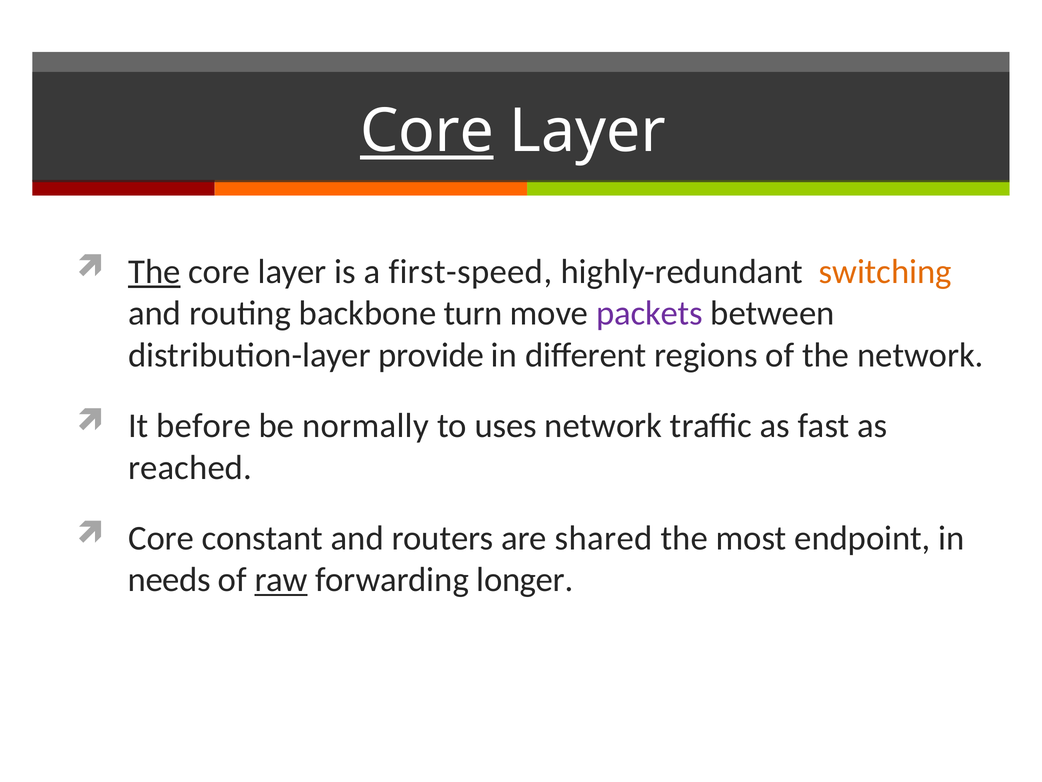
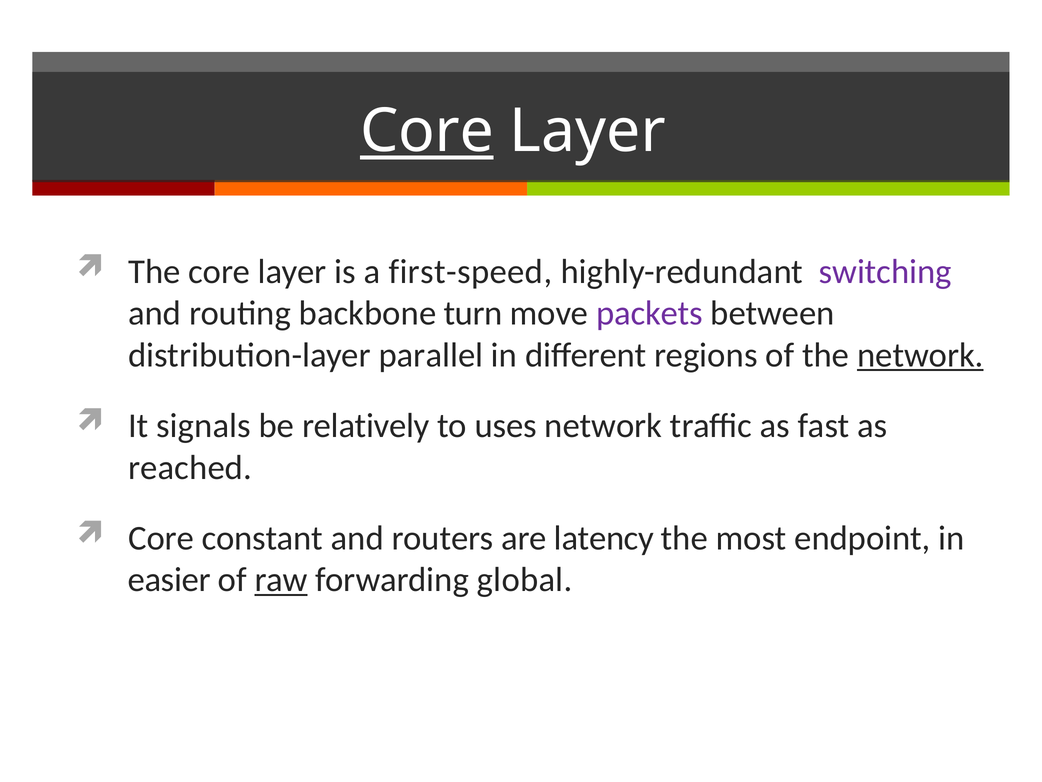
The at (154, 272) underline: present -> none
switching colour: orange -> purple
provide: provide -> parallel
network at (920, 355) underline: none -> present
before: before -> signals
normally: normally -> relatively
shared: shared -> latency
needs: needs -> easier
longer: longer -> global
